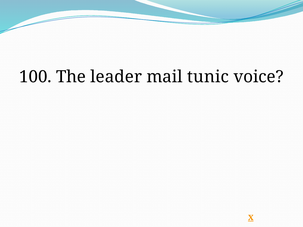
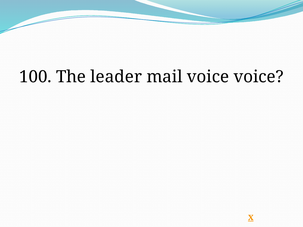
mail tunic: tunic -> voice
